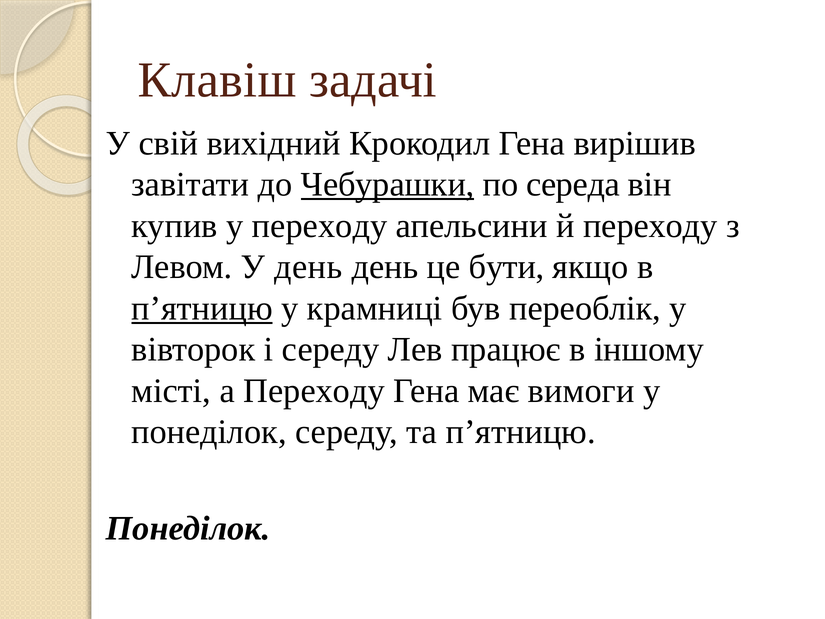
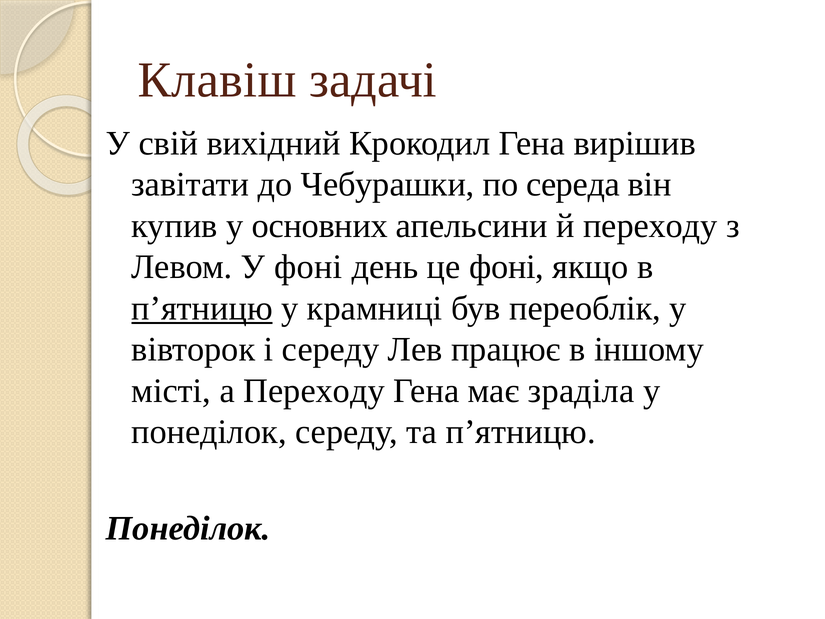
Чебурашки underline: present -> none
у переходу: переходу -> основних
У день: день -> фоні
це бути: бути -> фоні
вимоги: вимоги -> зраділа
